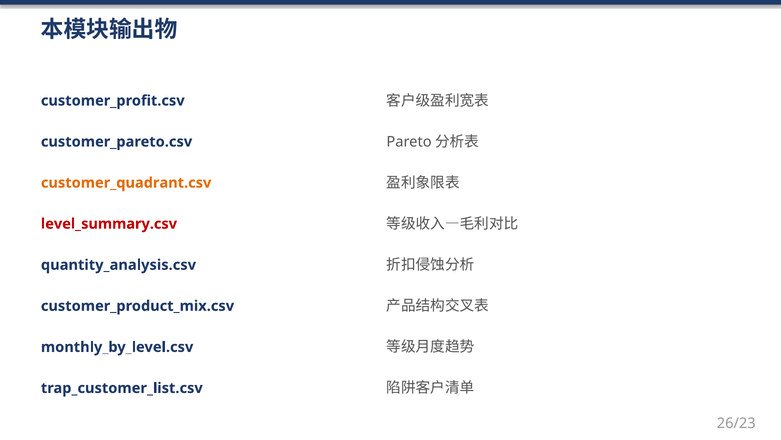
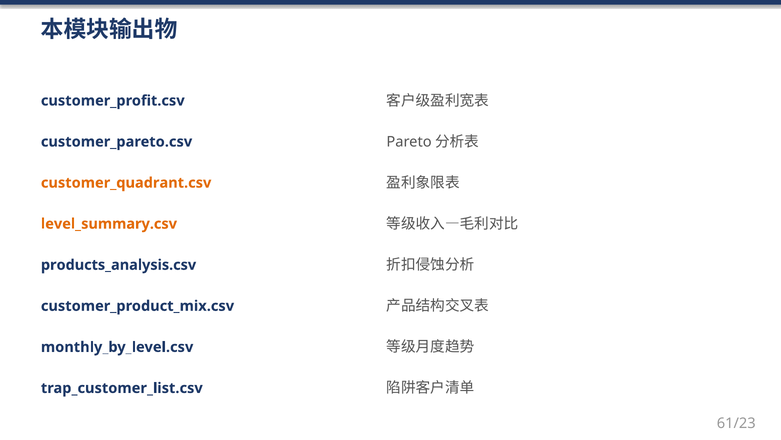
level_summary.csv colour: red -> orange
quantity_analysis.csv: quantity_analysis.csv -> products_analysis.csv
26/23: 26/23 -> 61/23
